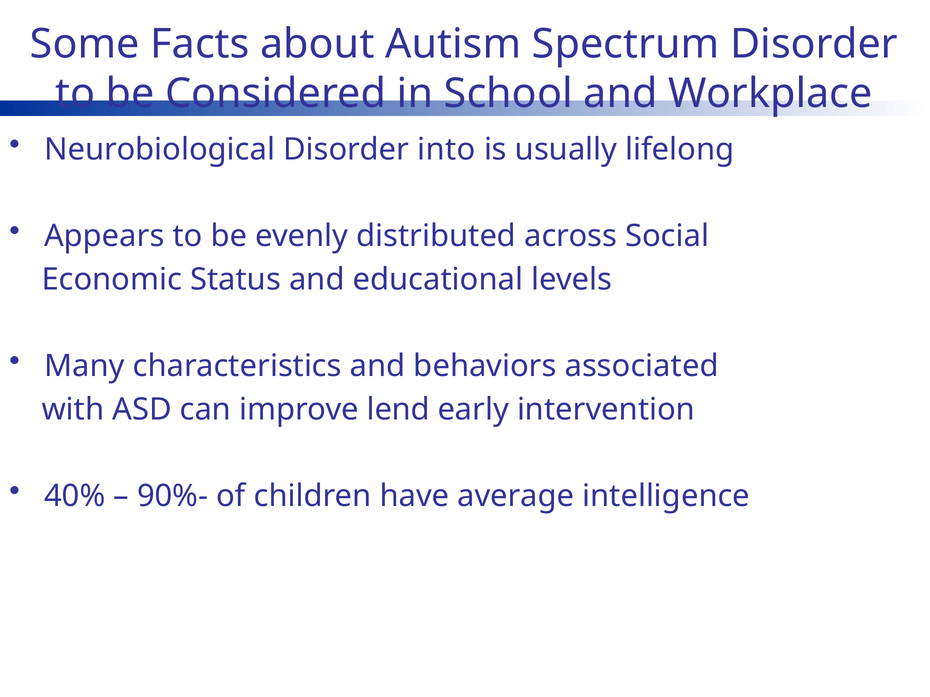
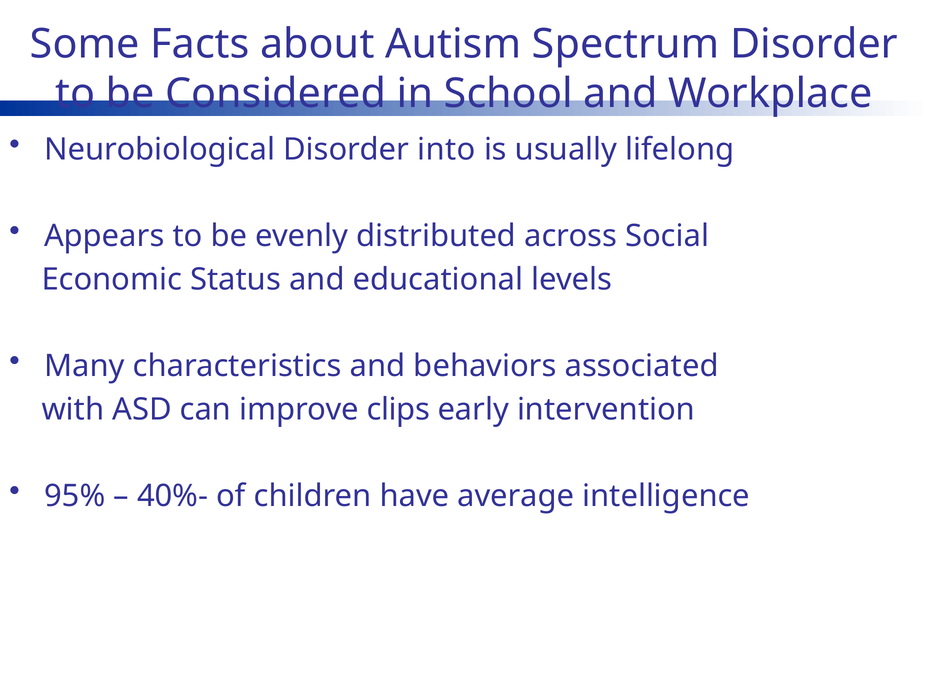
lend: lend -> clips
40%: 40% -> 95%
90%-: 90%- -> 40%-
